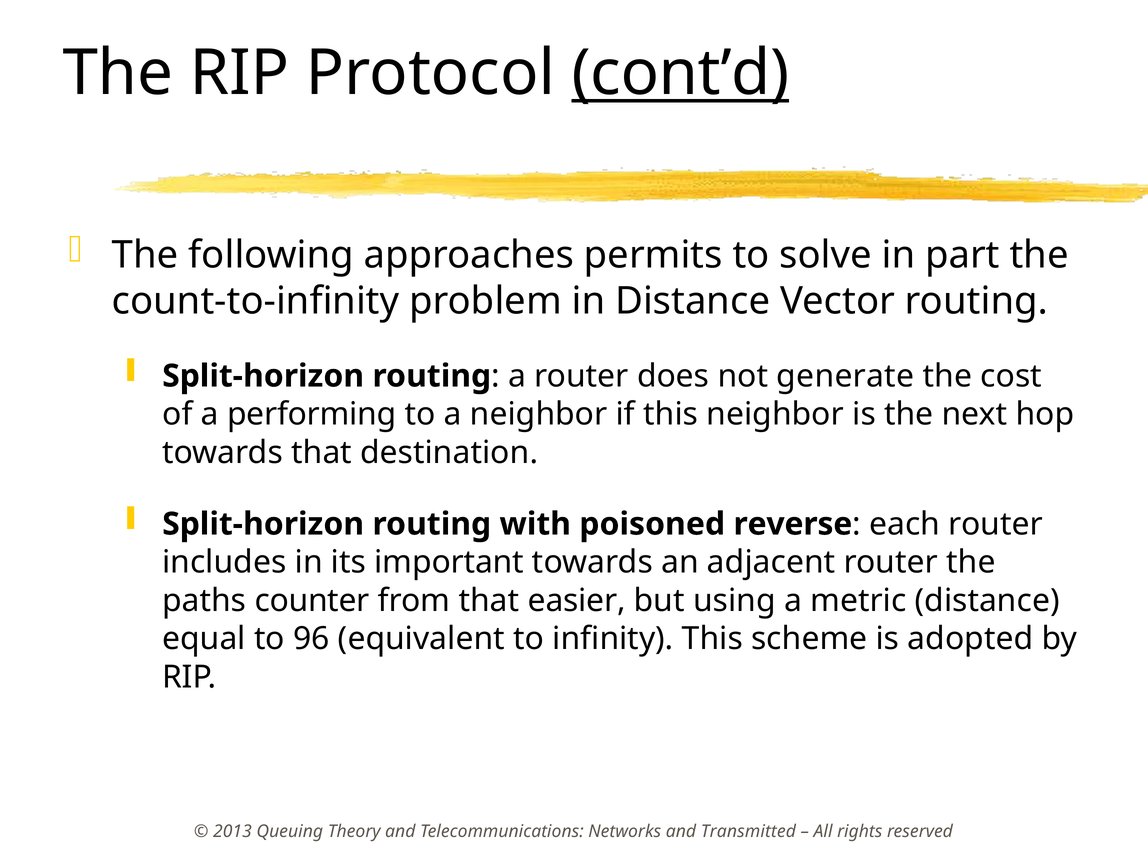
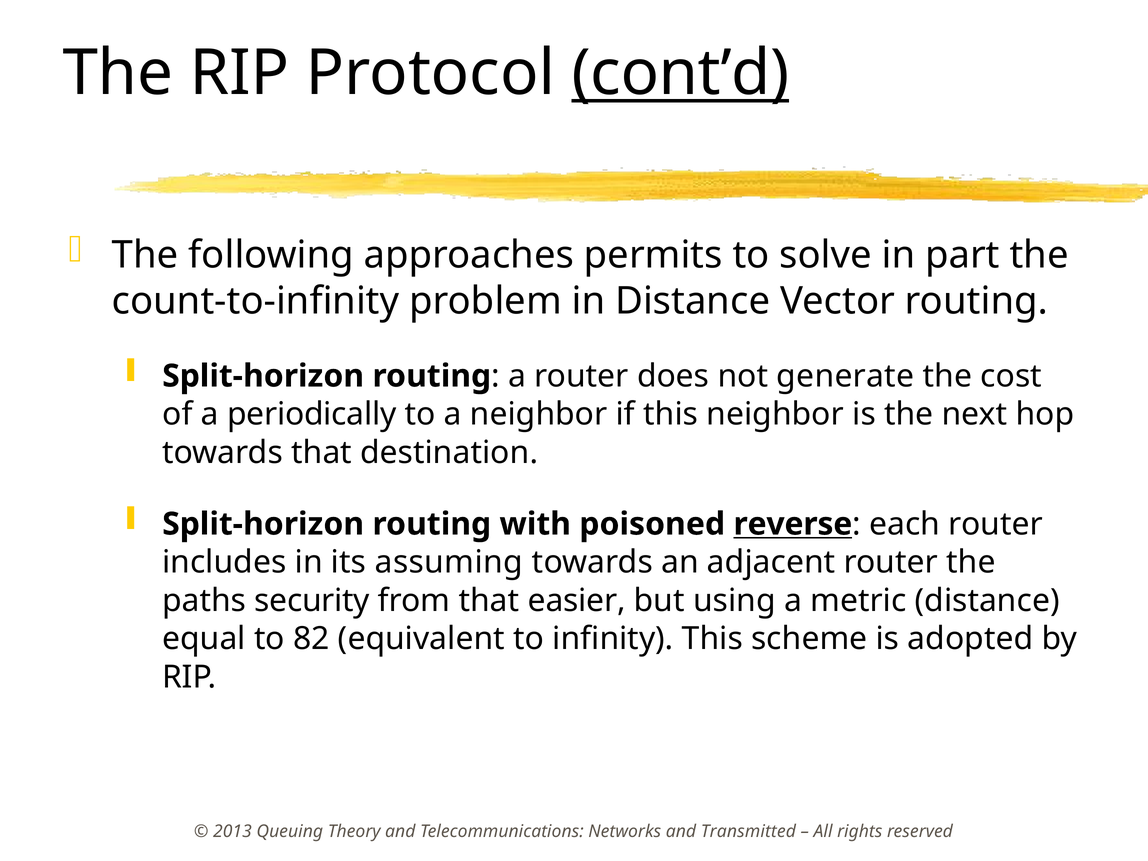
performing: performing -> periodically
reverse underline: none -> present
important: important -> assuming
counter: counter -> security
96: 96 -> 82
